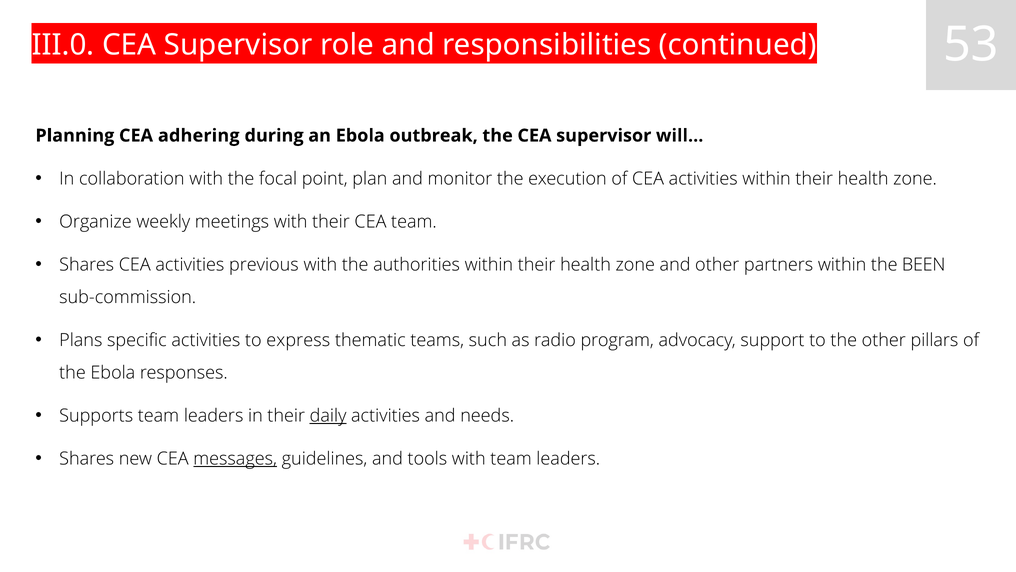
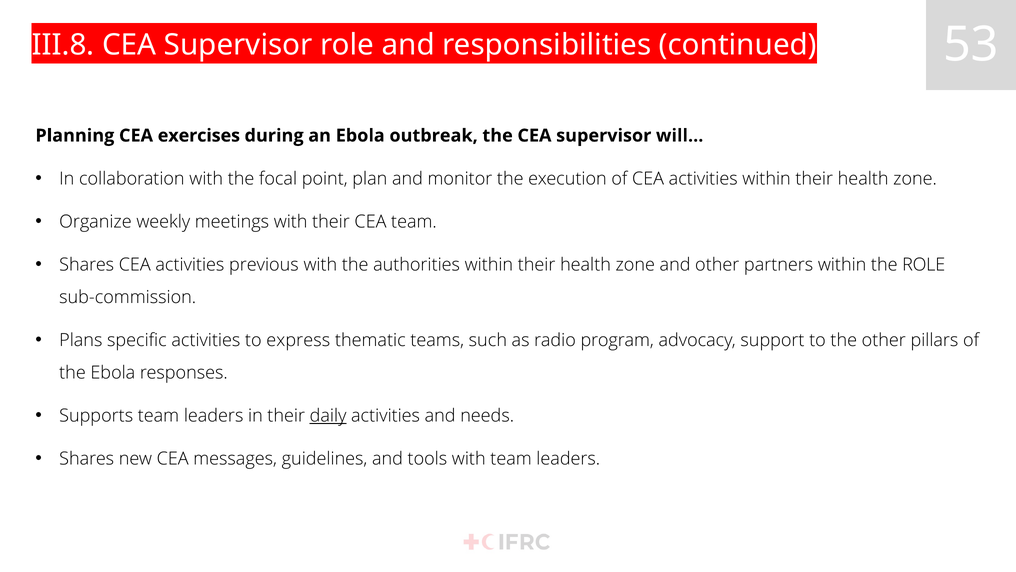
III.0: III.0 -> III.8
adhering: adhering -> exercises
the BEEN: BEEN -> ROLE
messages underline: present -> none
